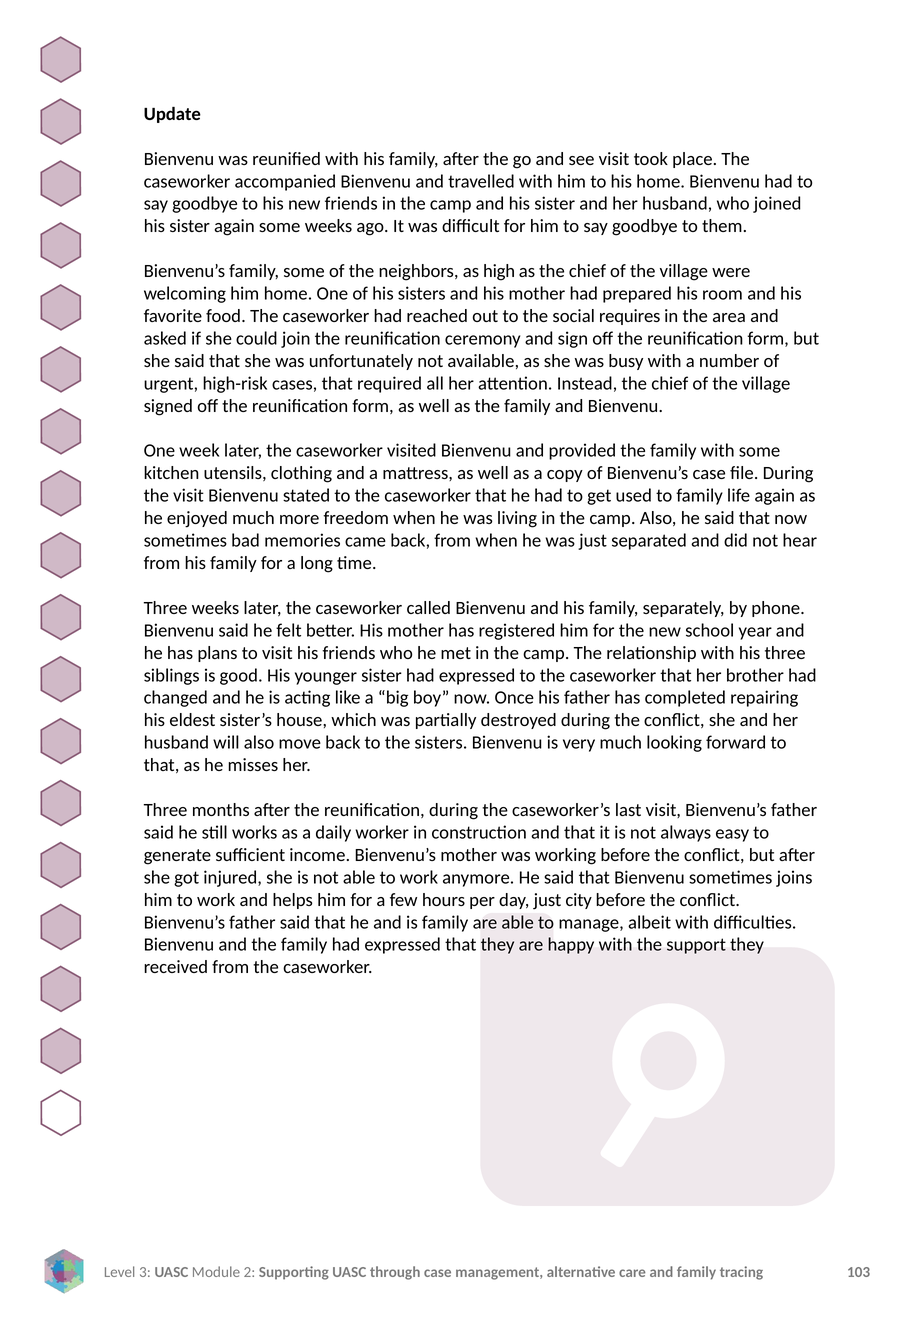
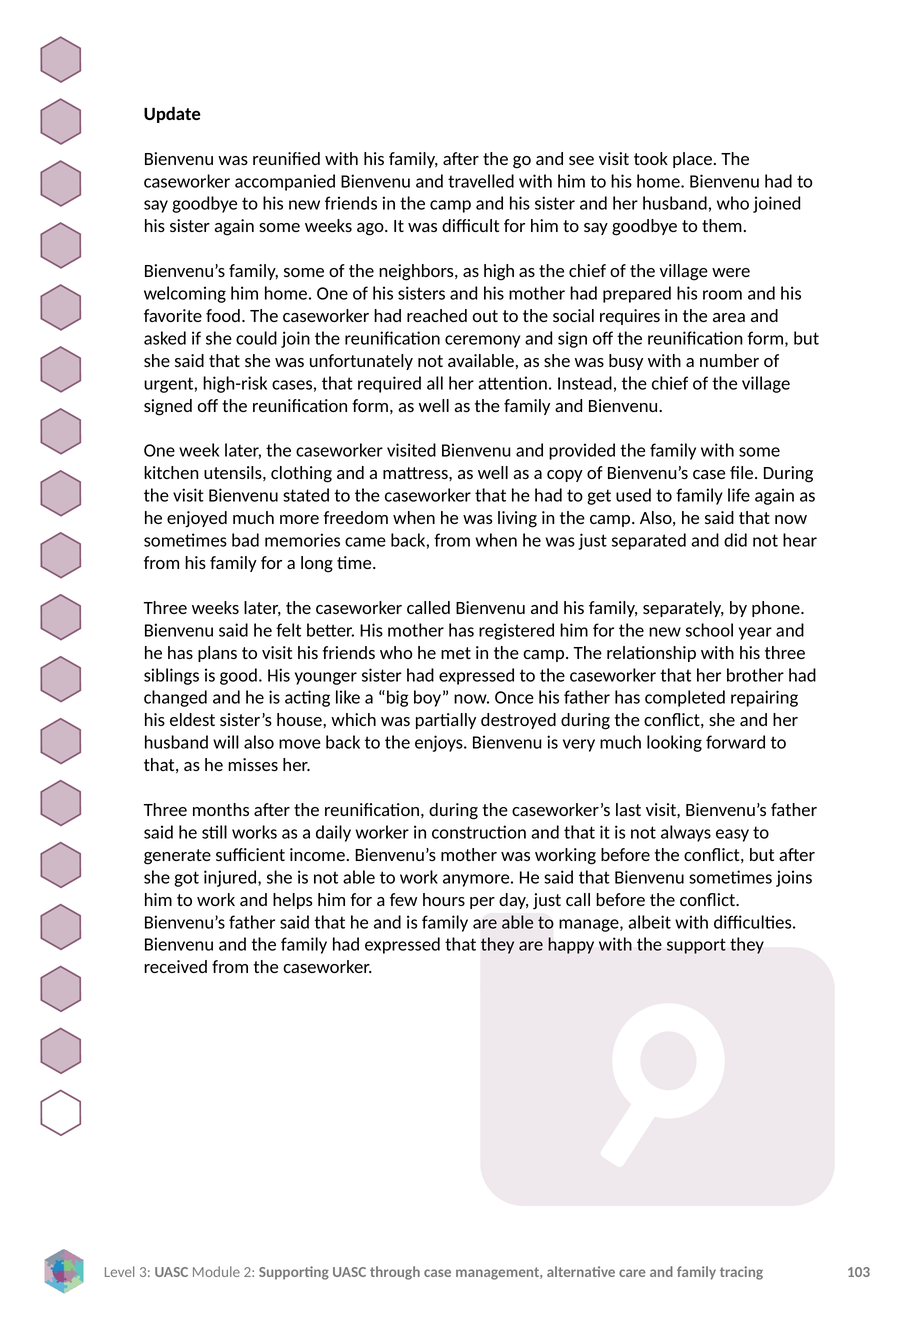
the sisters: sisters -> enjoys
city: city -> call
